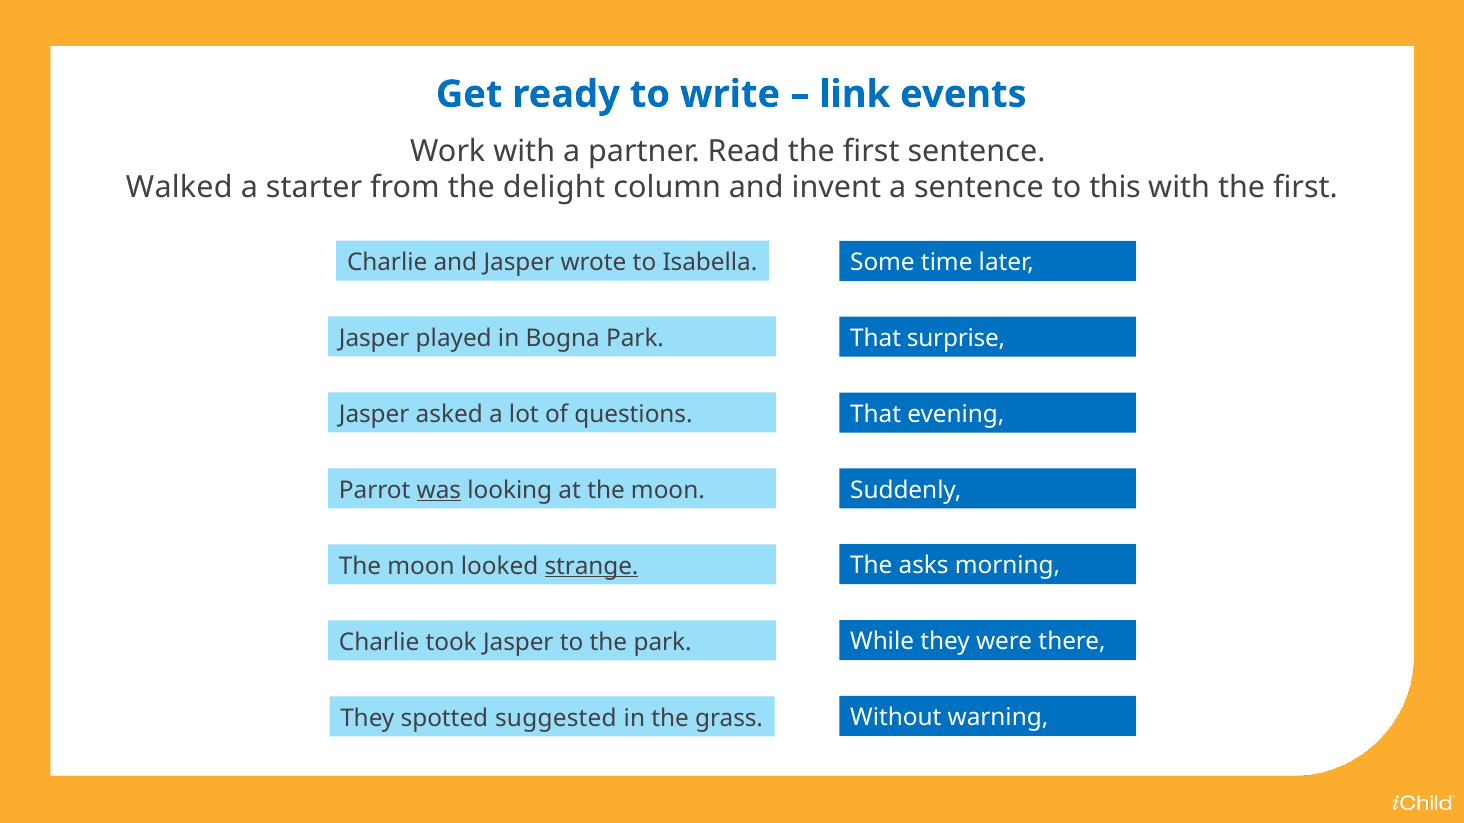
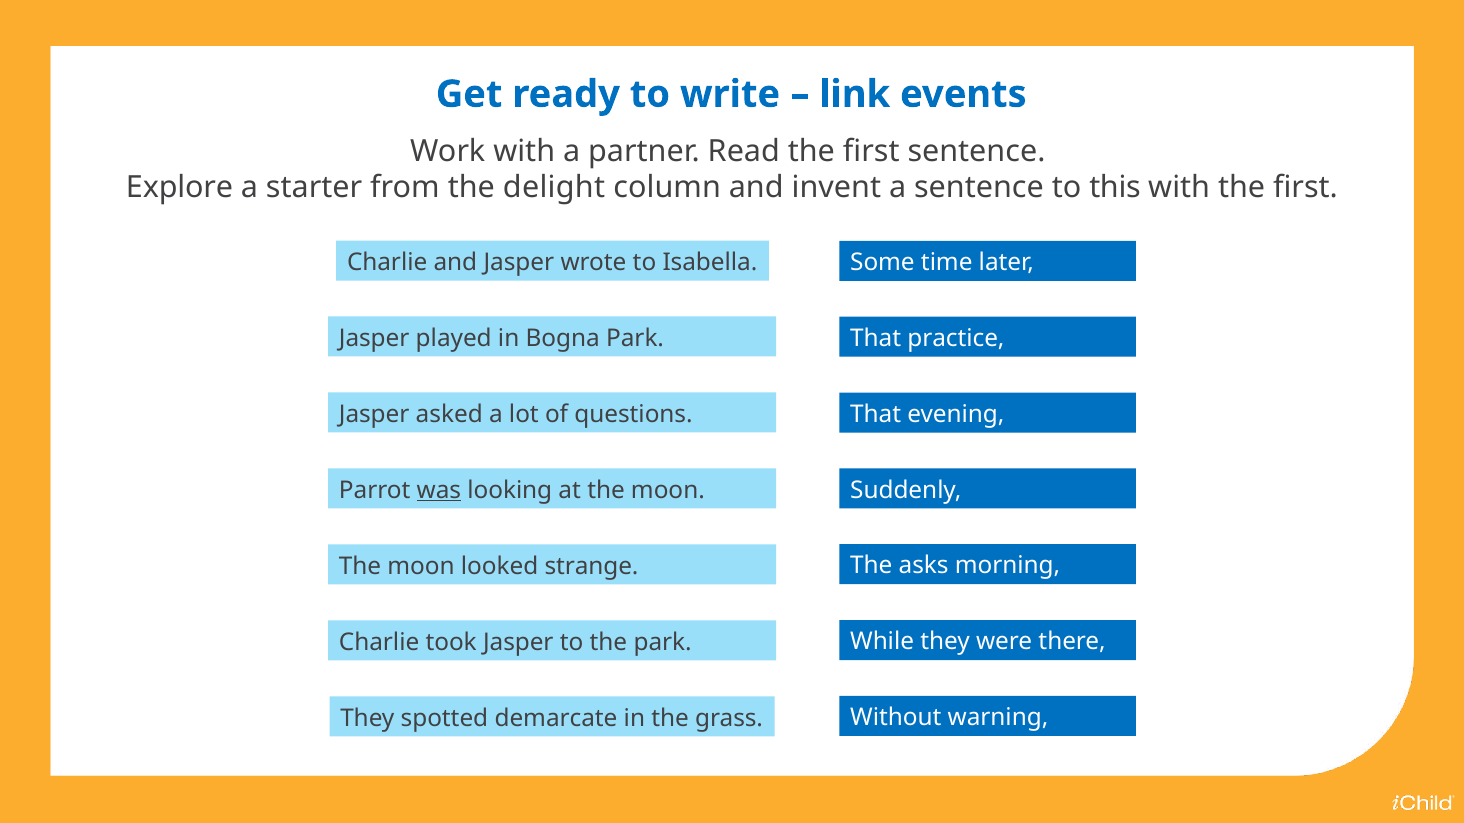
Walked: Walked -> Explore
surprise: surprise -> practice
strange underline: present -> none
suggested: suggested -> demarcate
